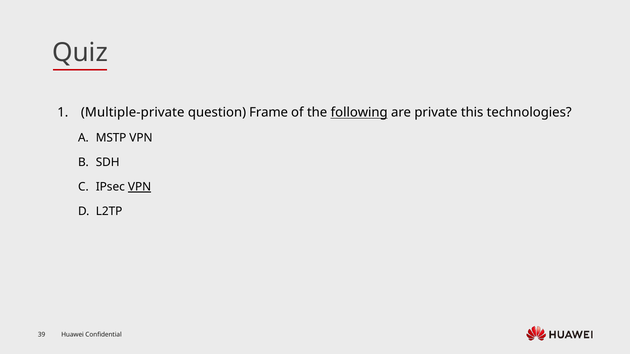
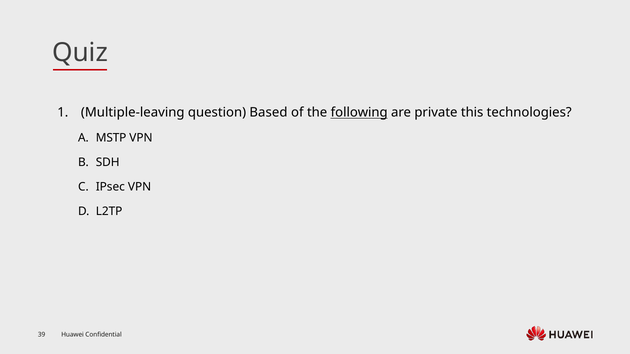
Multiple-private: Multiple-private -> Multiple-leaving
Frame: Frame -> Based
VPN at (140, 187) underline: present -> none
